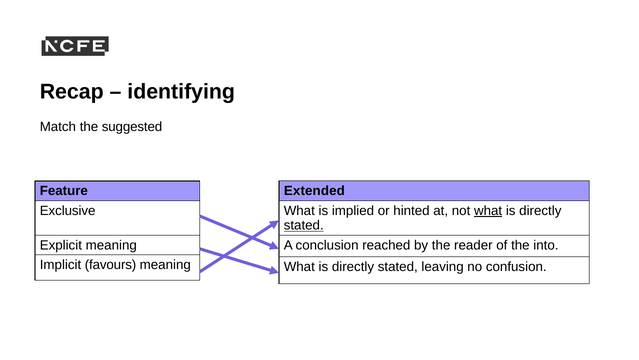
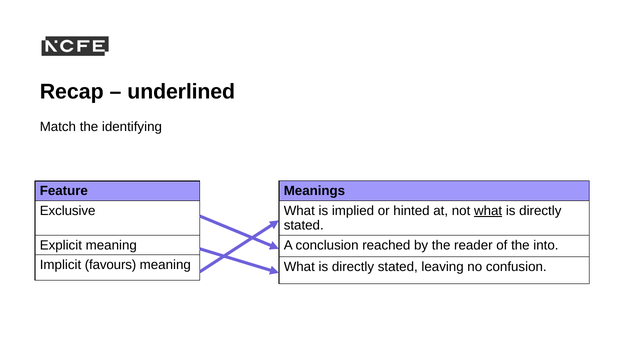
identifying: identifying -> underlined
suggested: suggested -> identifying
Extended: Extended -> Meanings
stated at (304, 225) underline: present -> none
